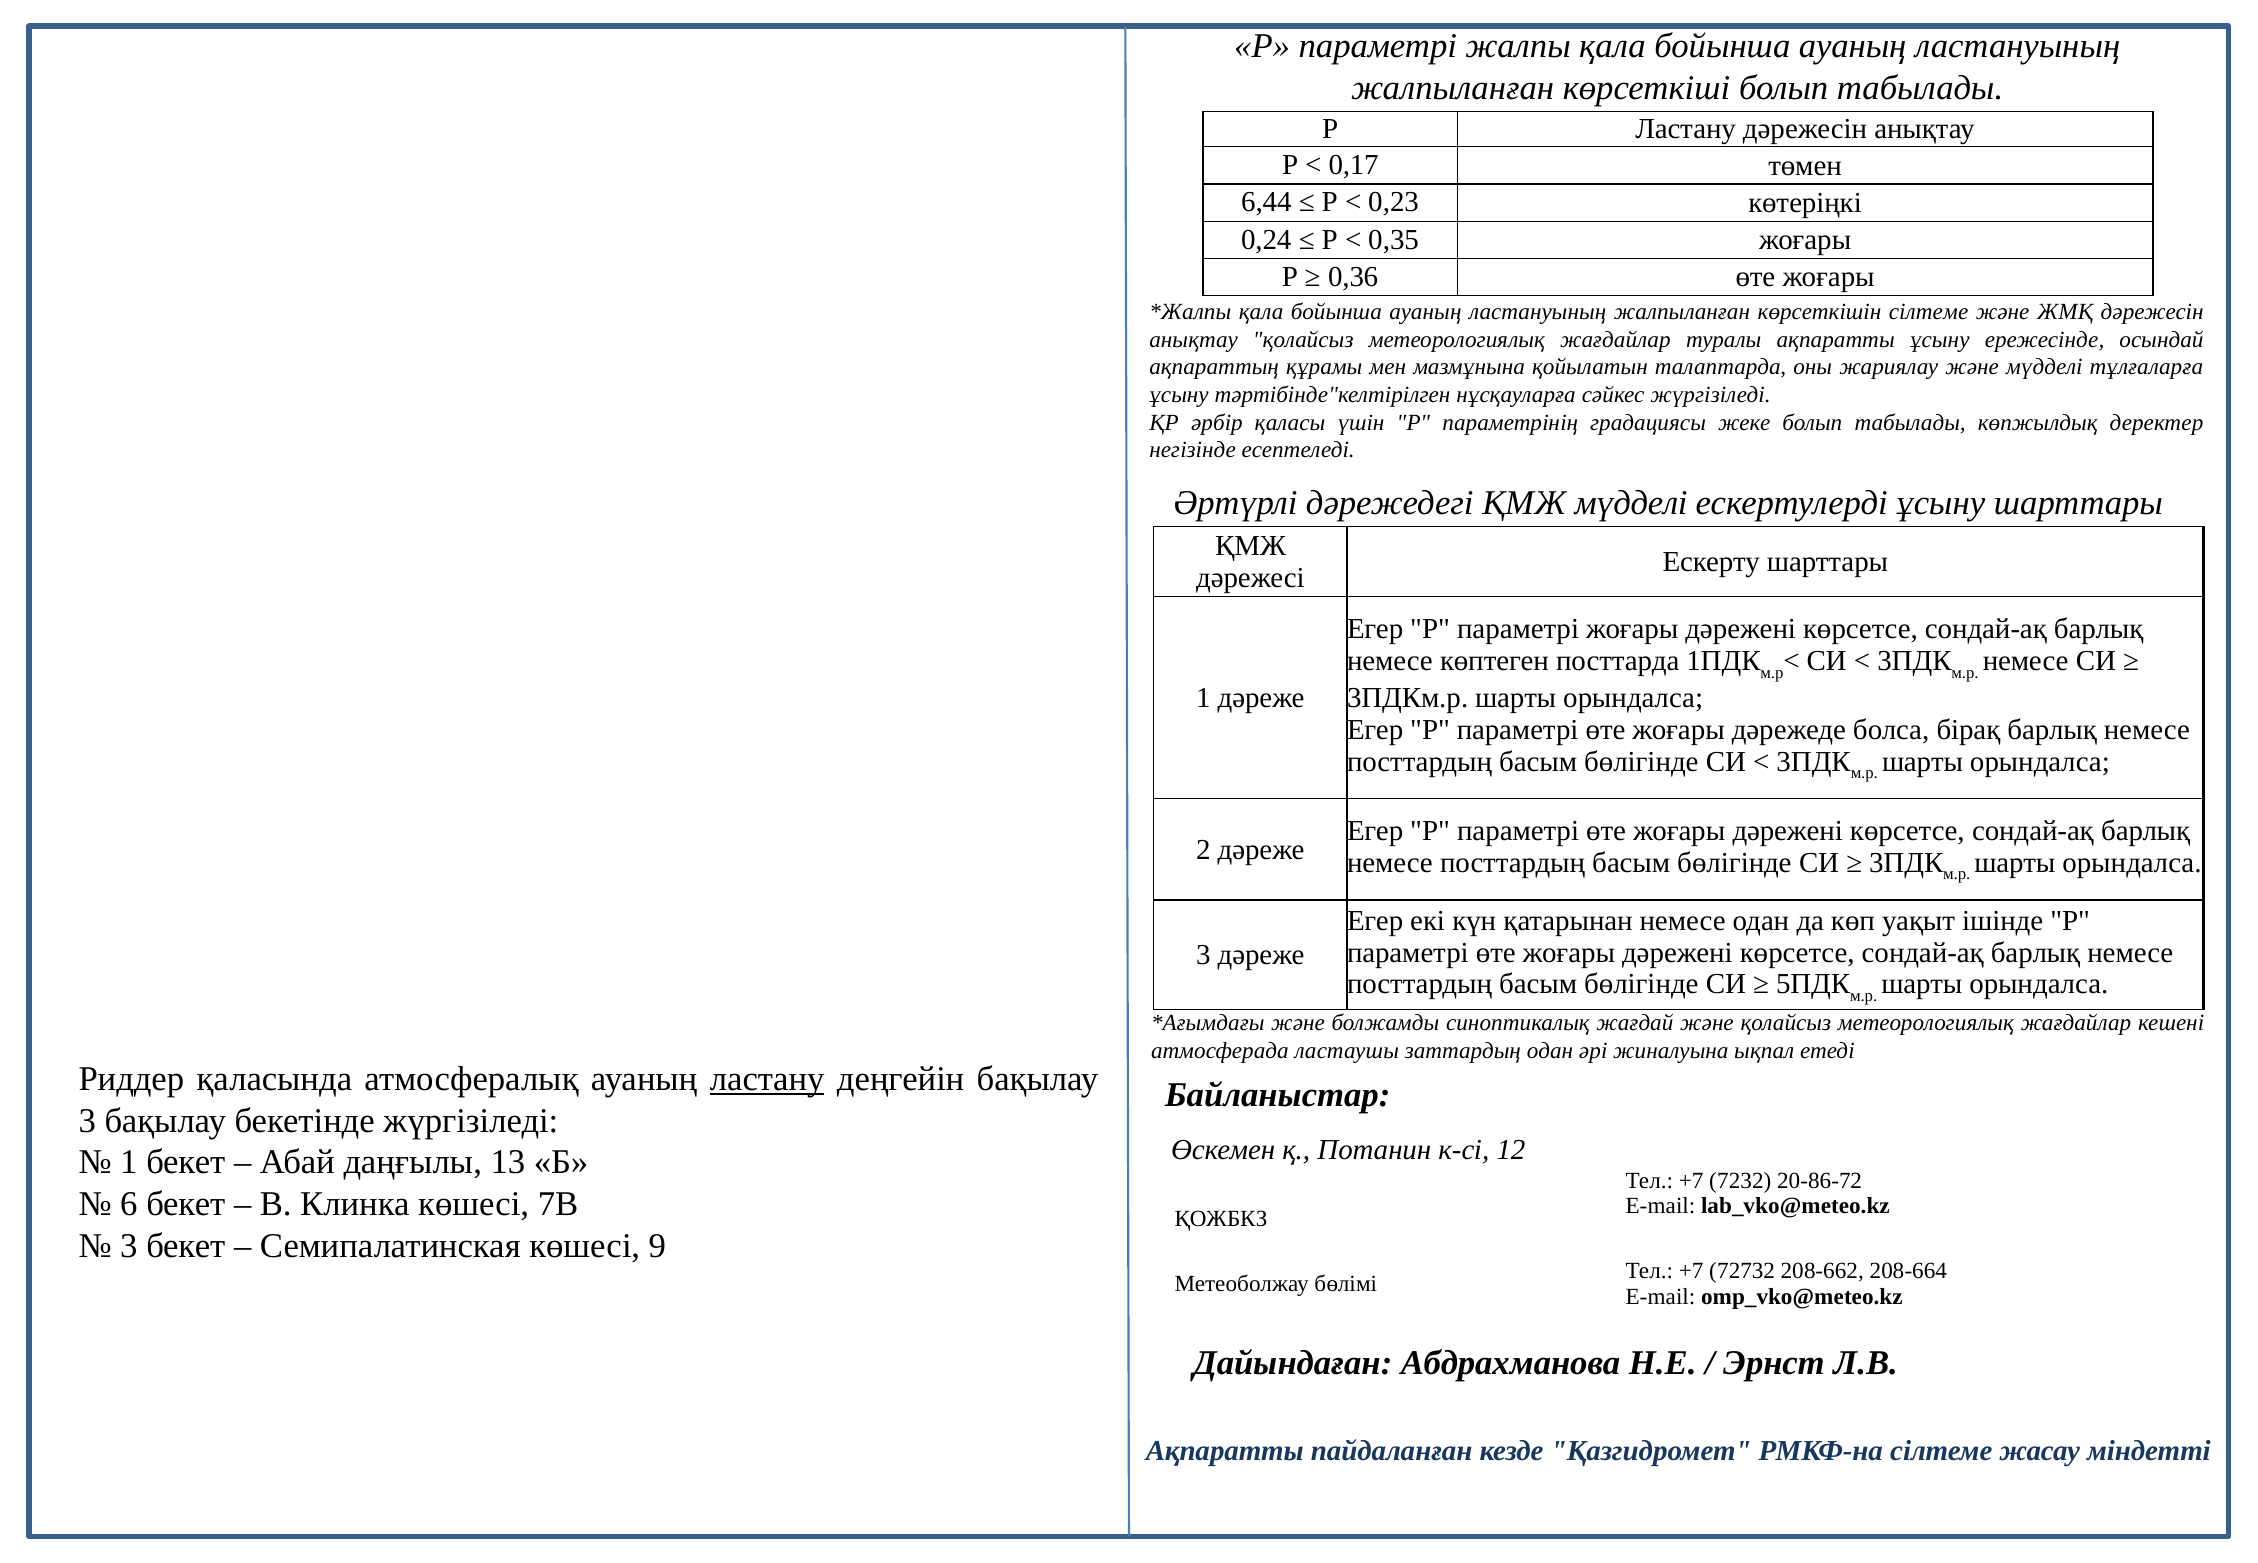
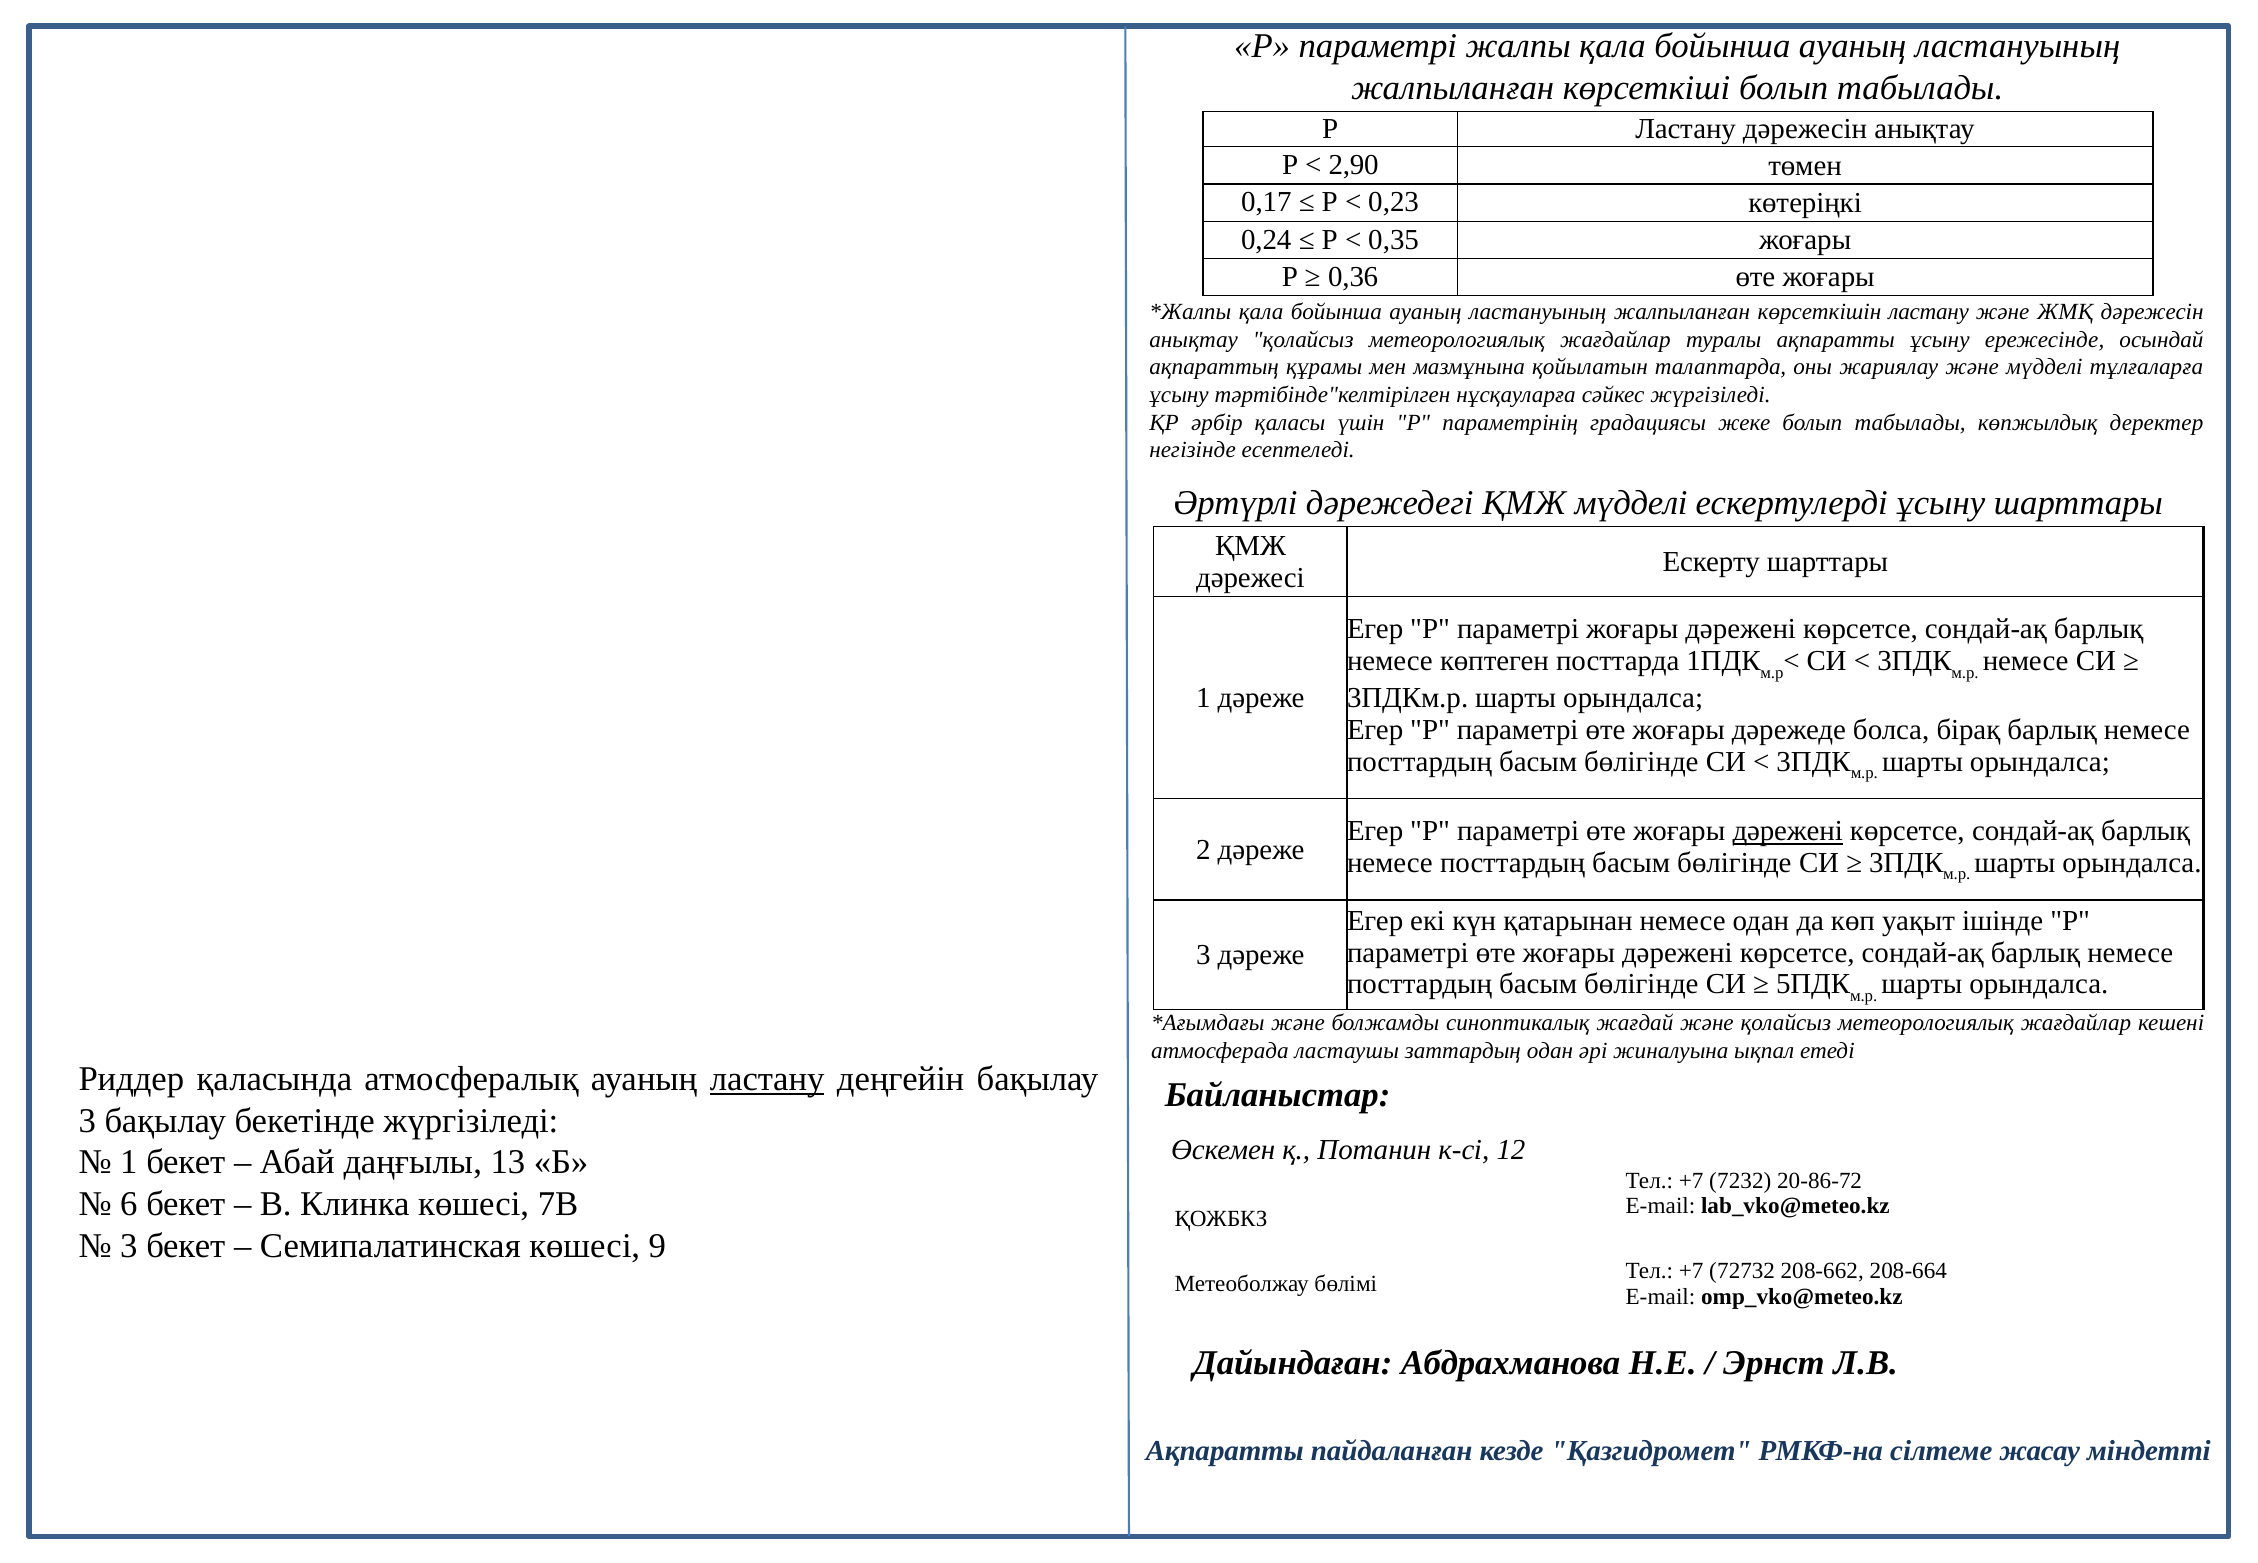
0,17: 0,17 -> 2,90
6,44: 6,44 -> 0,17
көрсеткішін сілтеме: сілтеме -> ластану
дәрежені at (1788, 831) underline: none -> present
